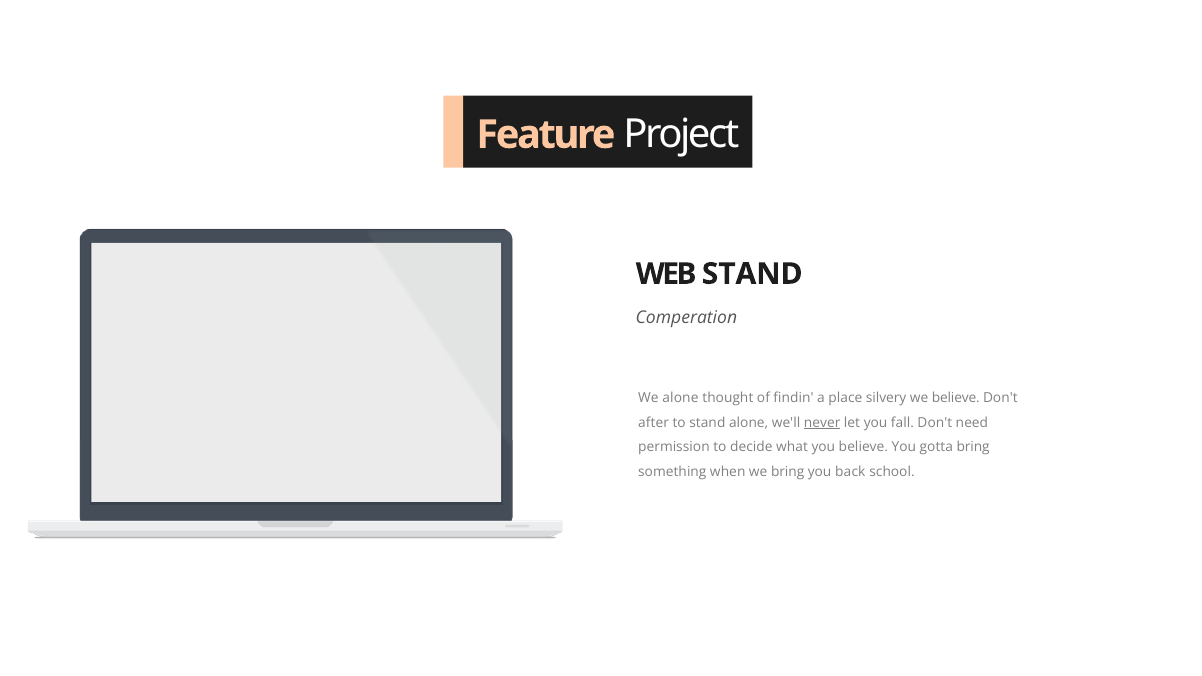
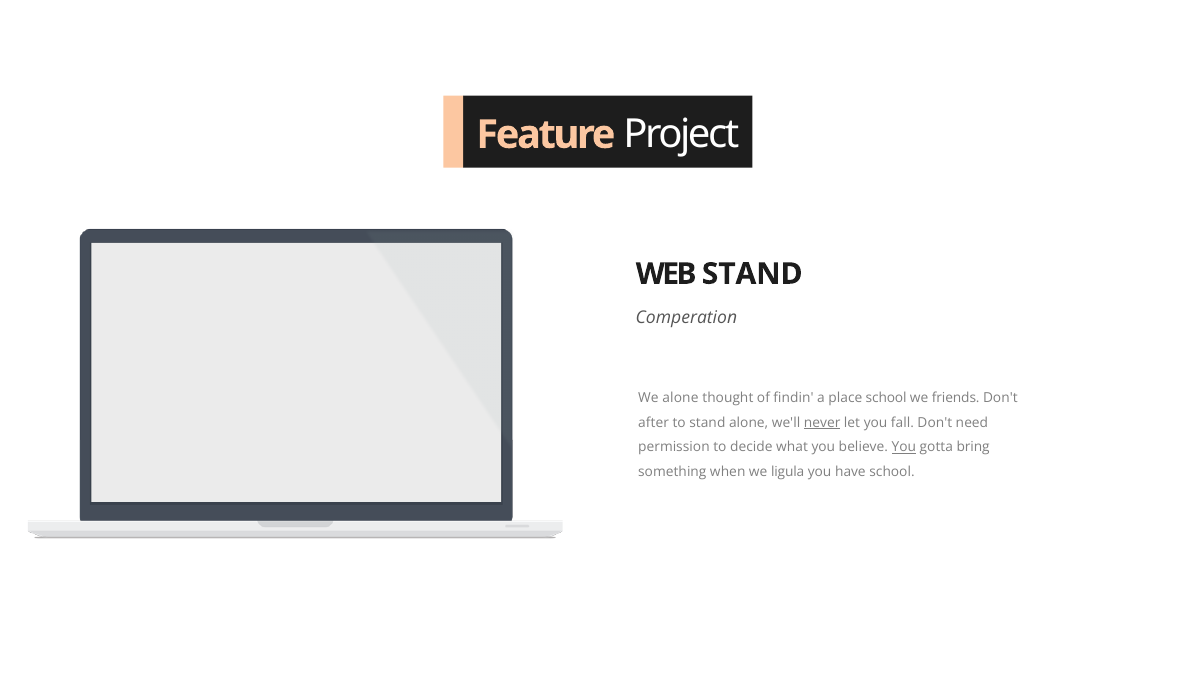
place silvery: silvery -> school
we believe: believe -> friends
You at (904, 447) underline: none -> present
we bring: bring -> ligula
back: back -> have
